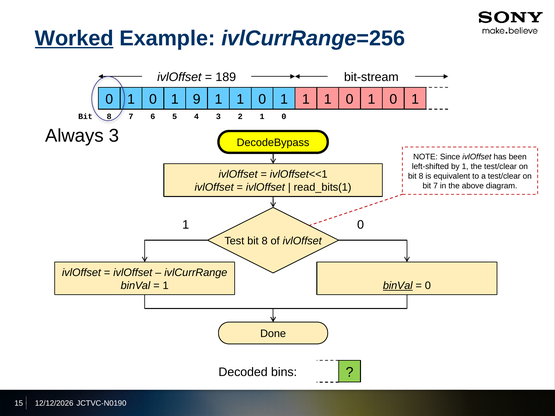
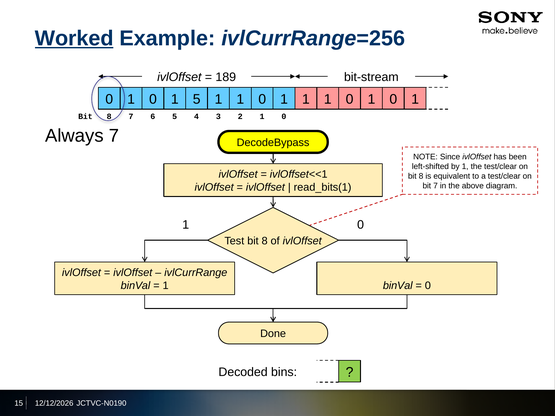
1 9: 9 -> 5
Always 3: 3 -> 7
binVal at (398, 286) underline: present -> none
